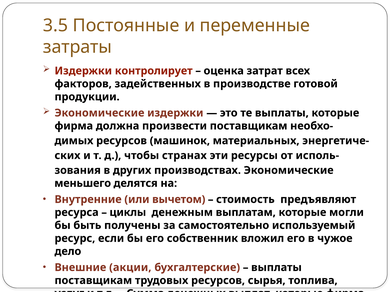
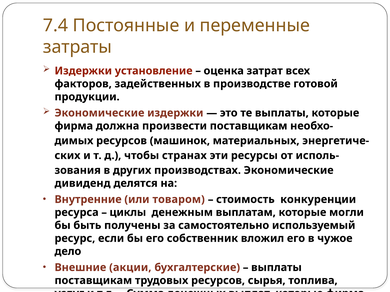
3.5: 3.5 -> 7.4
контролирует: контролирует -> установление
меньшего: меньшего -> дивиденд
вычетом: вычетом -> товаром
предъявляют: предъявляют -> конкуренции
